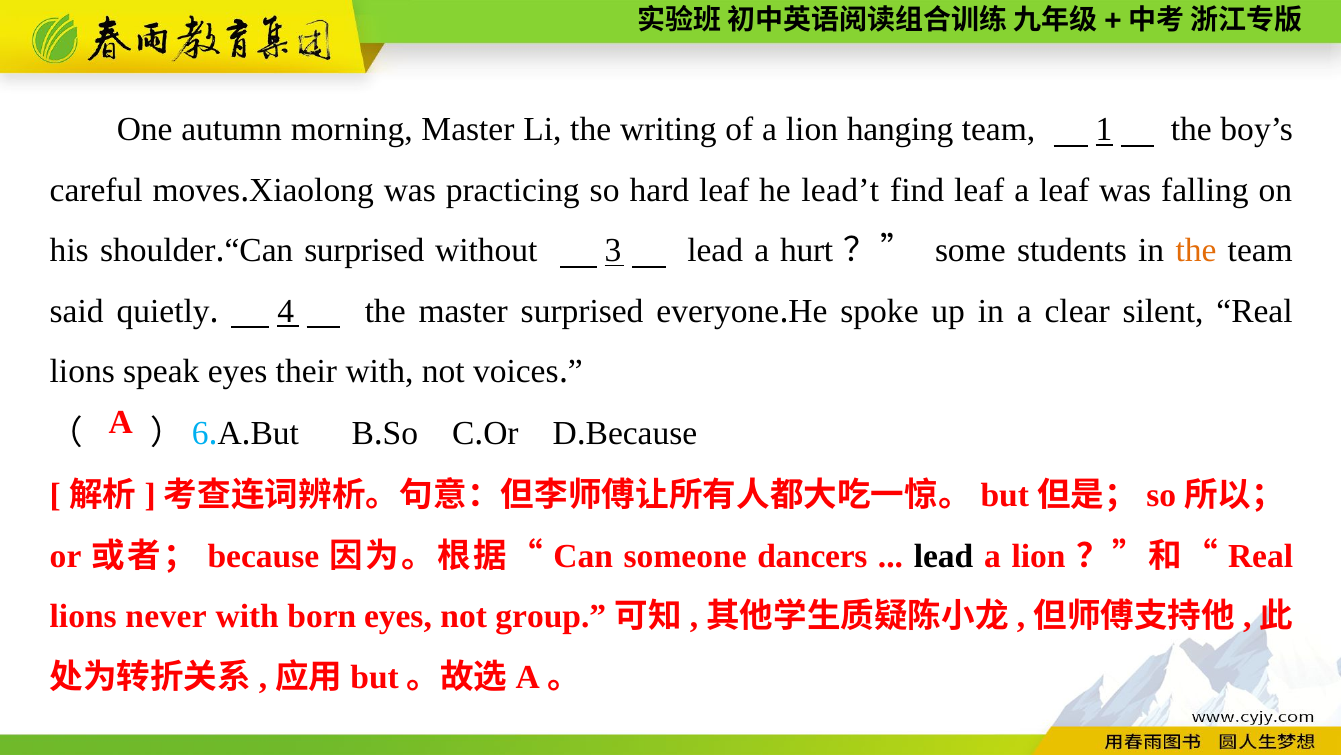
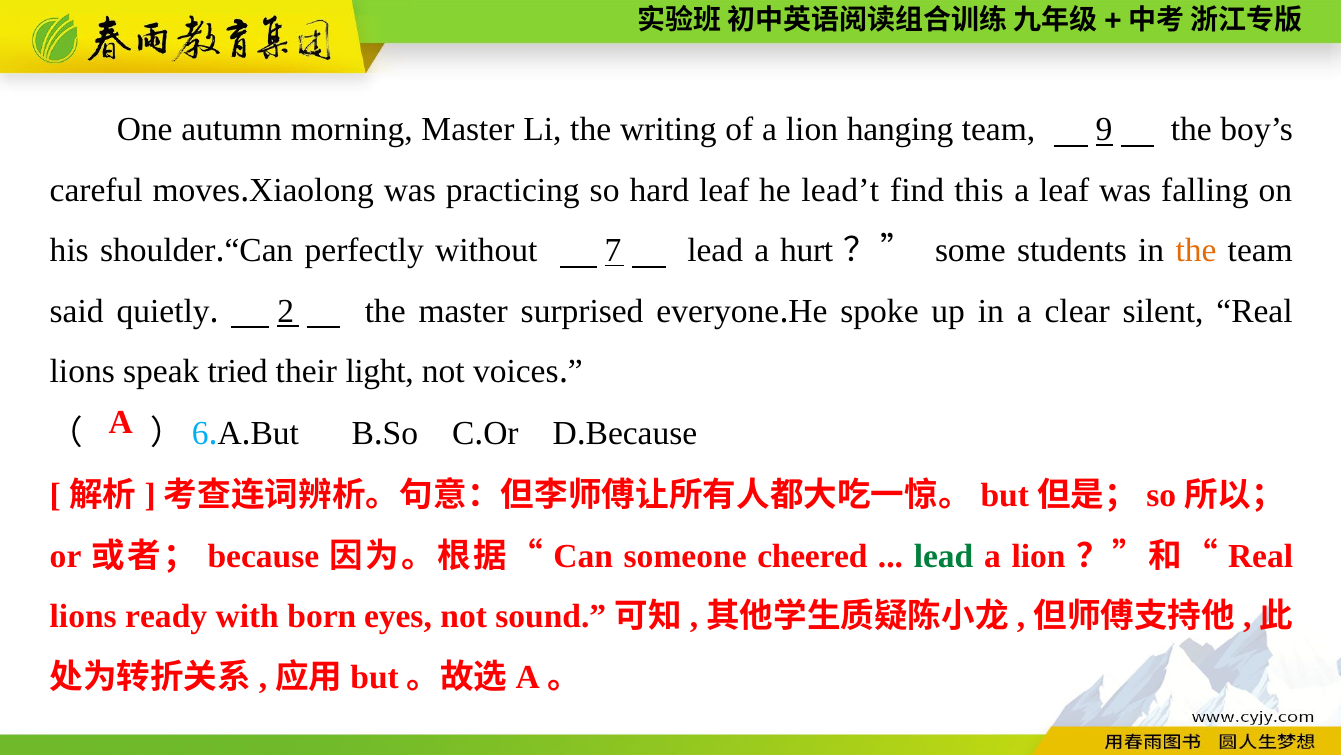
1: 1 -> 9
find leaf: leaf -> this
surprised at (364, 250): surprised -> perfectly
3: 3 -> 7
4: 4 -> 2
speak eyes: eyes -> tried
their with: with -> light
dancers: dancers -> cheered
lead at (944, 556) colour: black -> green
never: never -> ready
group: group -> sound
